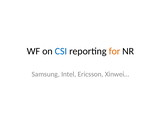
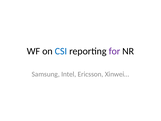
for colour: orange -> purple
